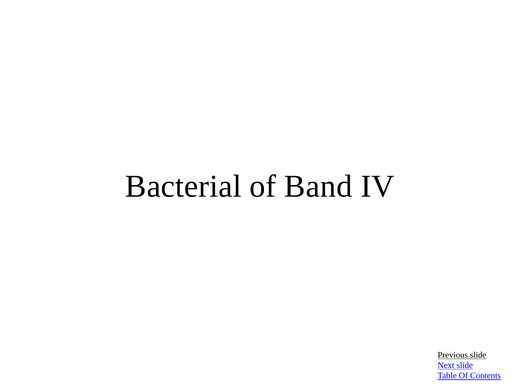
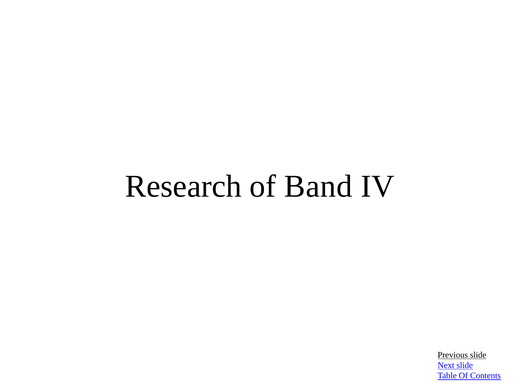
Bacterial: Bacterial -> Research
